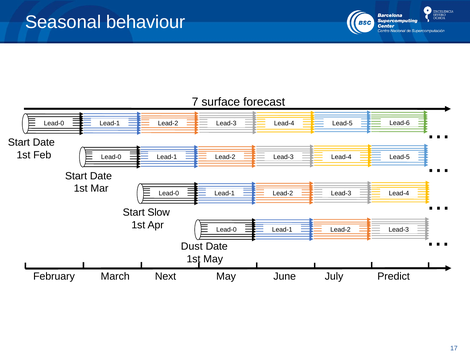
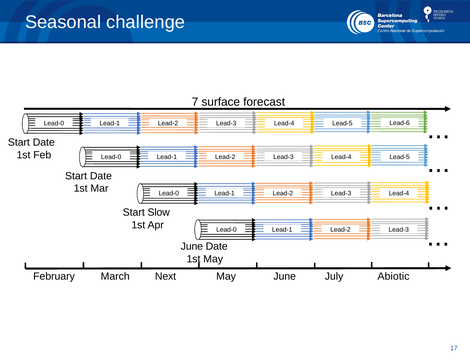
behaviour: behaviour -> challenge
Dust at (192, 246): Dust -> June
Predict: Predict -> Abiotic
